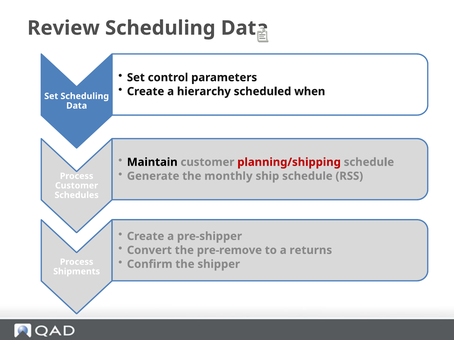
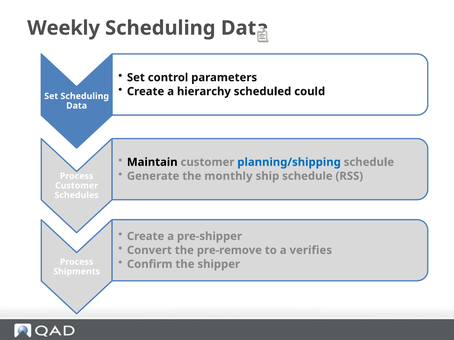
Review: Review -> Weekly
when: when -> could
planning/shipping colour: red -> blue
returns: returns -> verifies
